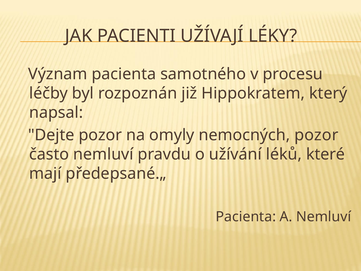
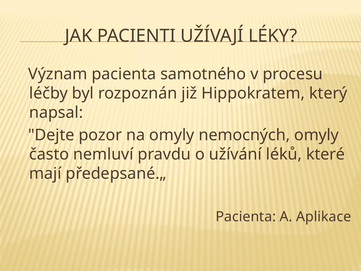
nemocných pozor: pozor -> omyly
A Nemluví: Nemluví -> Aplikace
